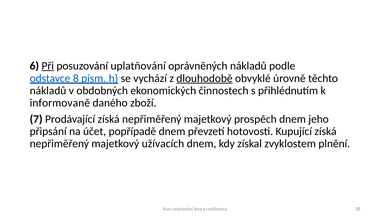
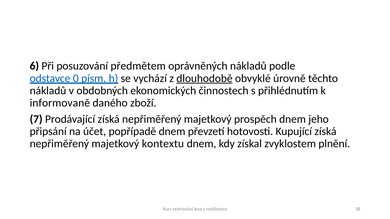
Při underline: present -> none
uplatňování: uplatňování -> předmětem
8: 8 -> 0
užívacích: užívacích -> kontextu
